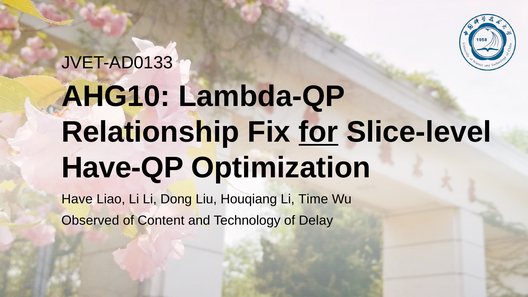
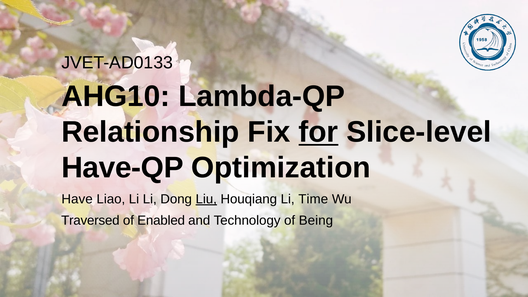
Liu underline: none -> present
Observed: Observed -> Traversed
Content: Content -> Enabled
Delay: Delay -> Being
